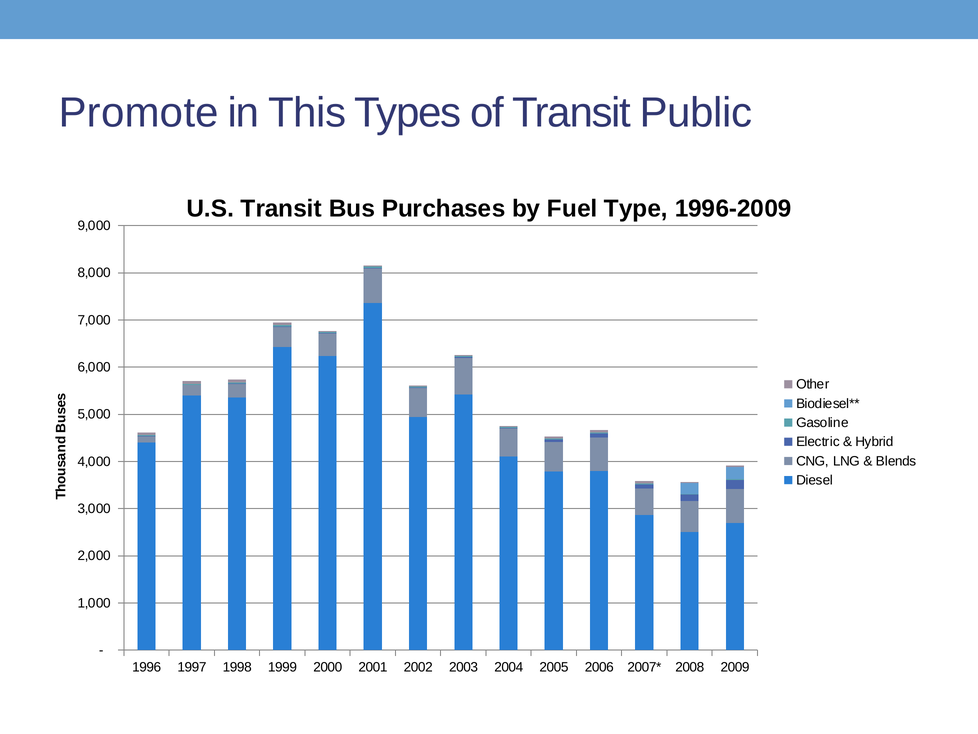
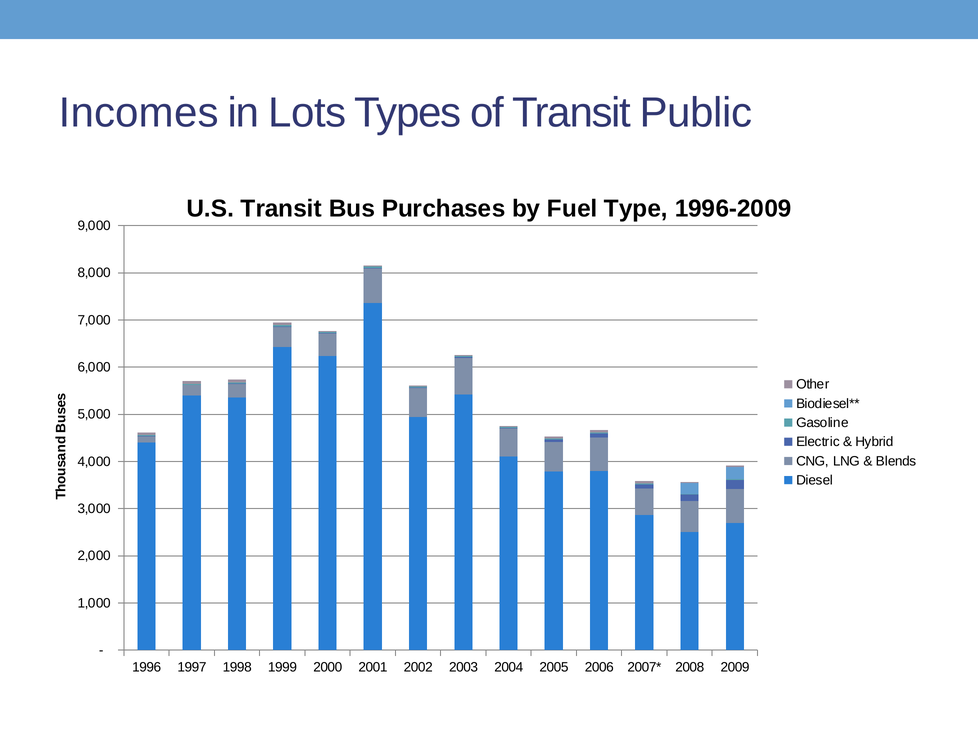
Promote: Promote -> Incomes
This: This -> Lots
